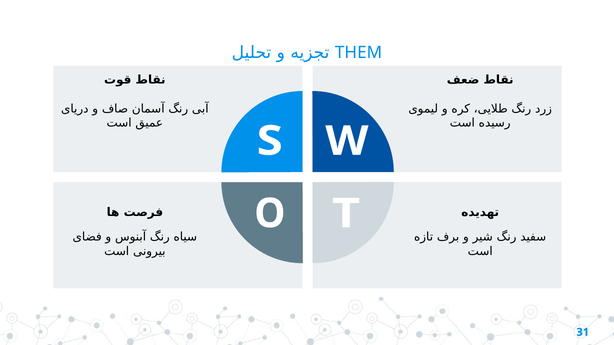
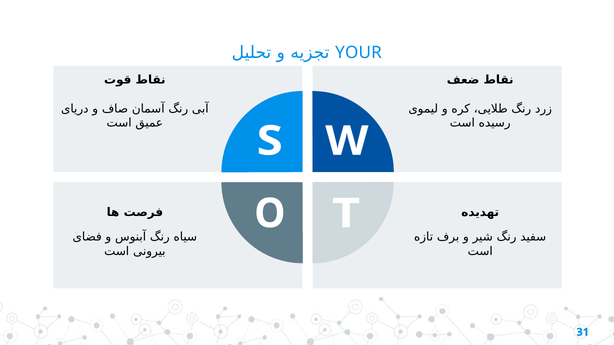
THEM: THEM -> YOUR
